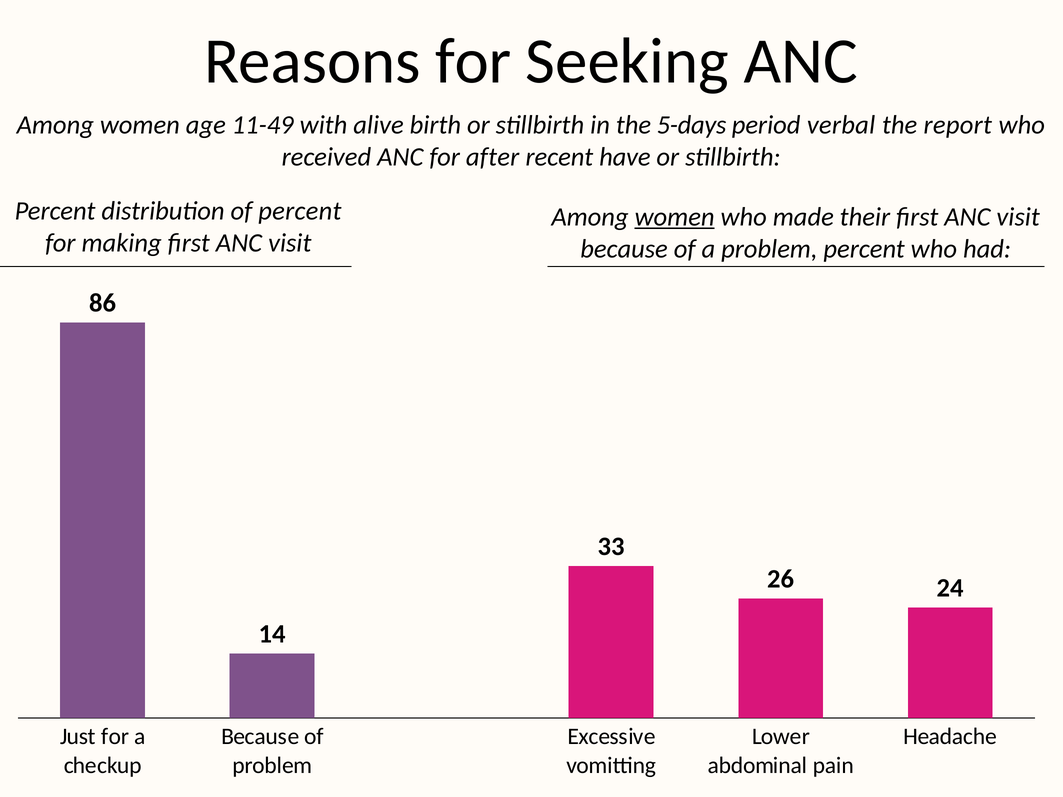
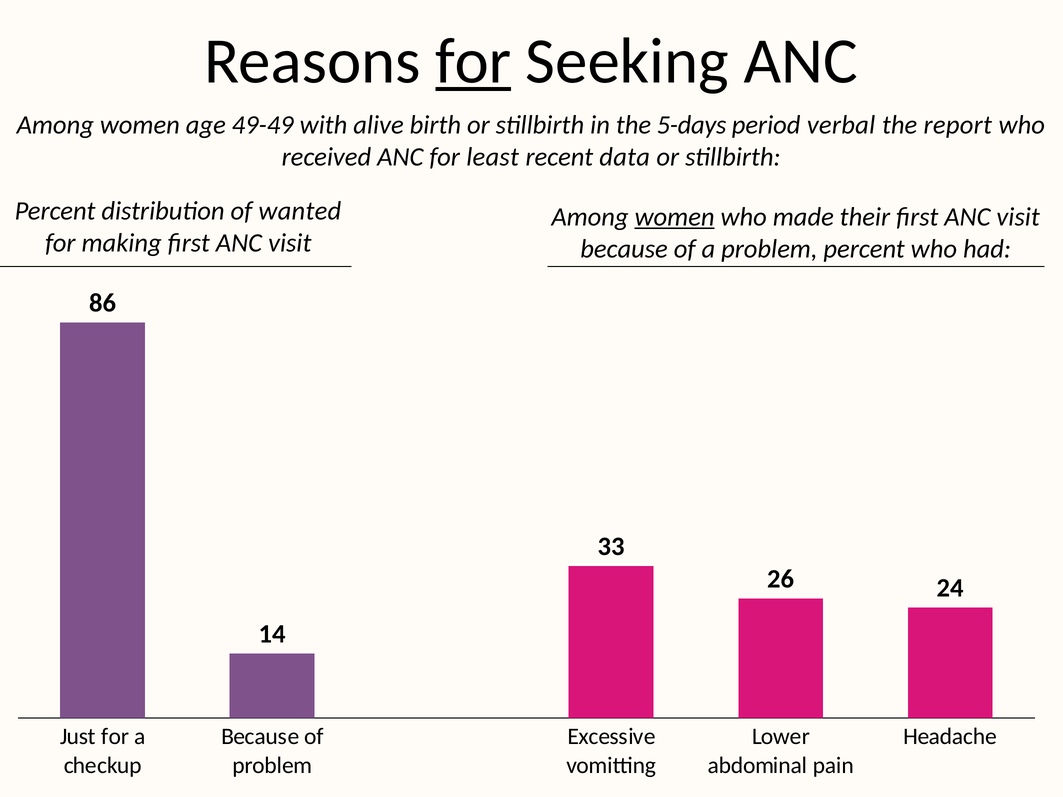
for at (473, 61) underline: none -> present
11-49: 11-49 -> 49-49
after: after -> least
have: have -> data
of percent: percent -> wanted
